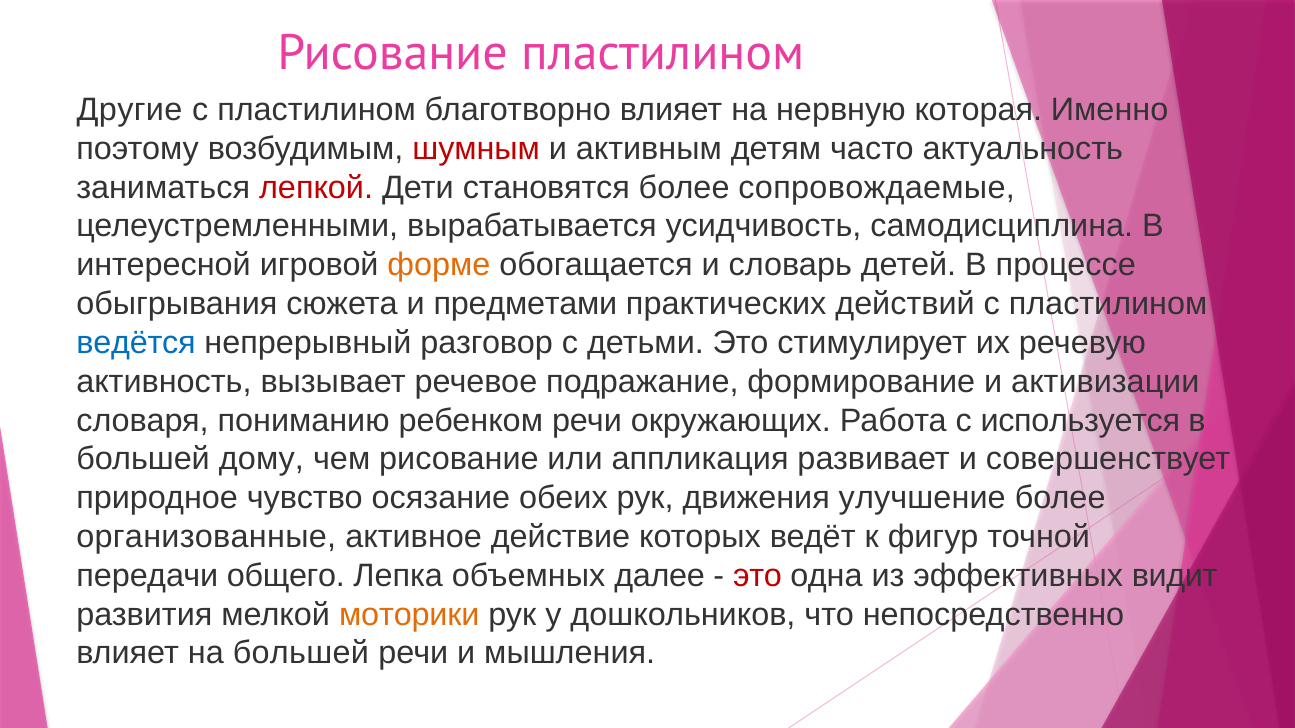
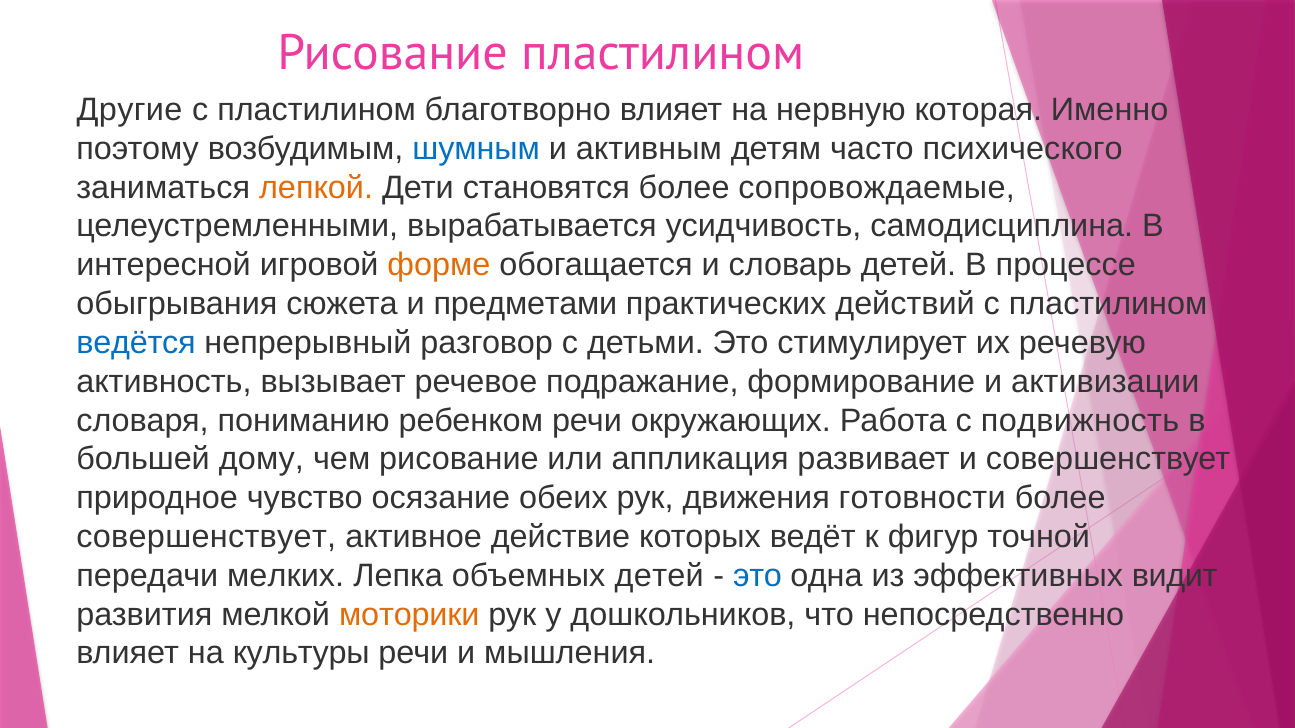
шумным colour: red -> blue
актуальность: актуальность -> психического
лепкой colour: red -> orange
используется: используется -> подвижность
улучшение: улучшение -> готовности
организованные at (206, 537): организованные -> совершенствует
общего: общего -> мелких
объемных далее: далее -> детей
это at (758, 576) colour: red -> blue
на большей: большей -> культуры
